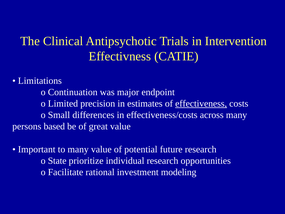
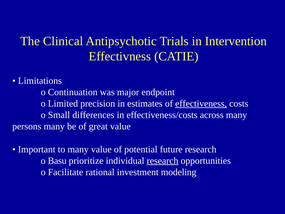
persons based: based -> many
State: State -> Basu
research at (163, 160) underline: none -> present
